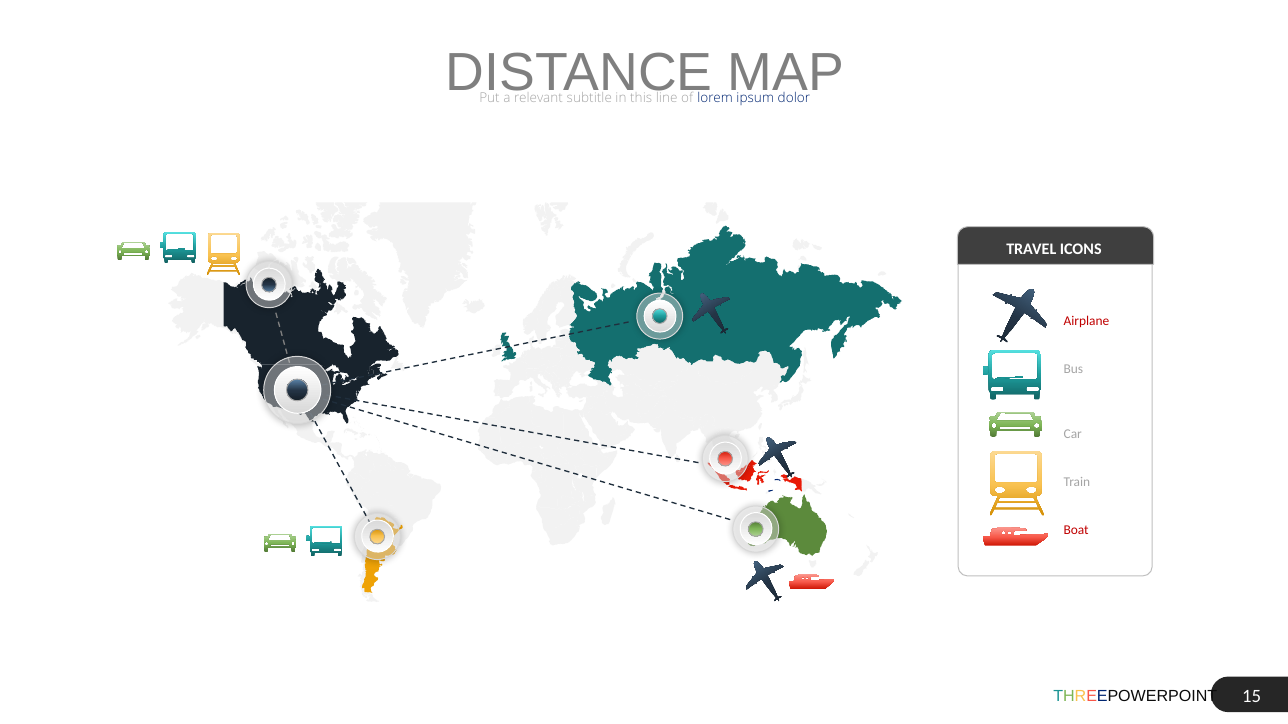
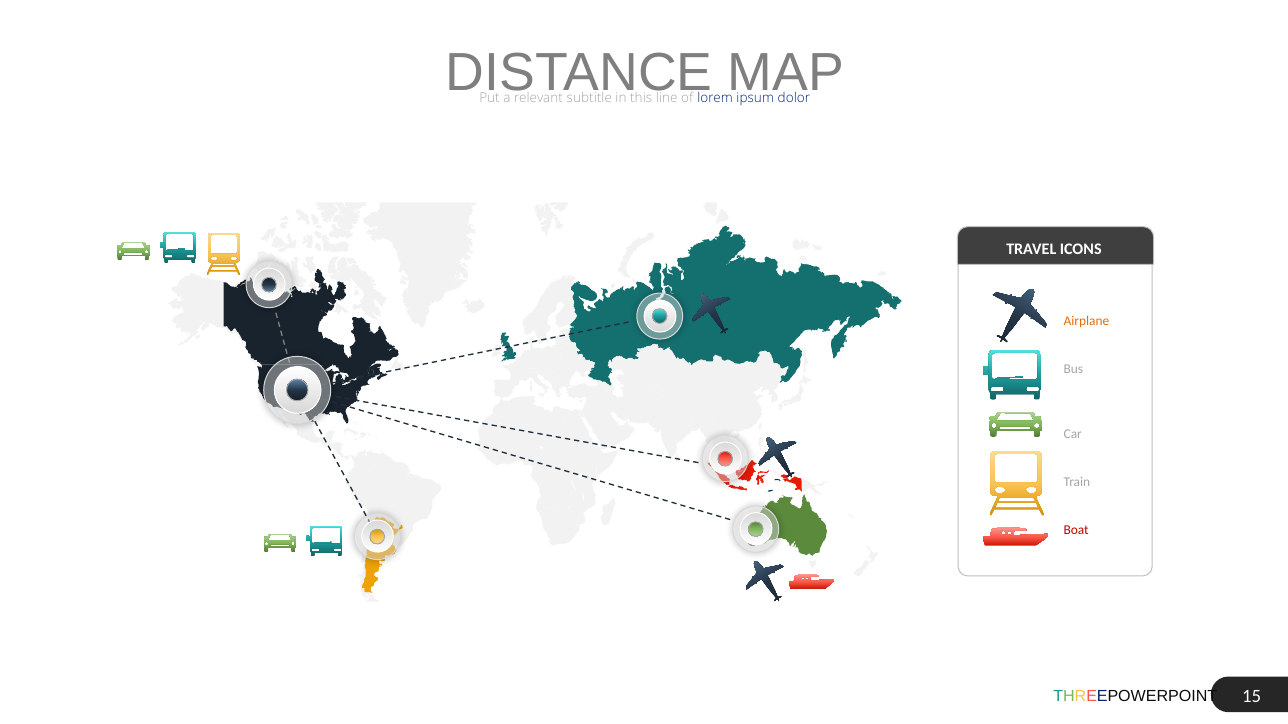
Airplane colour: red -> orange
